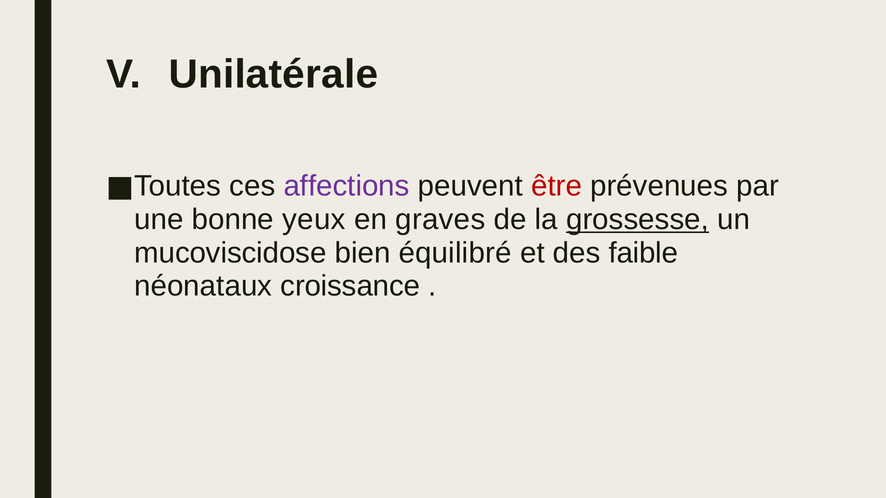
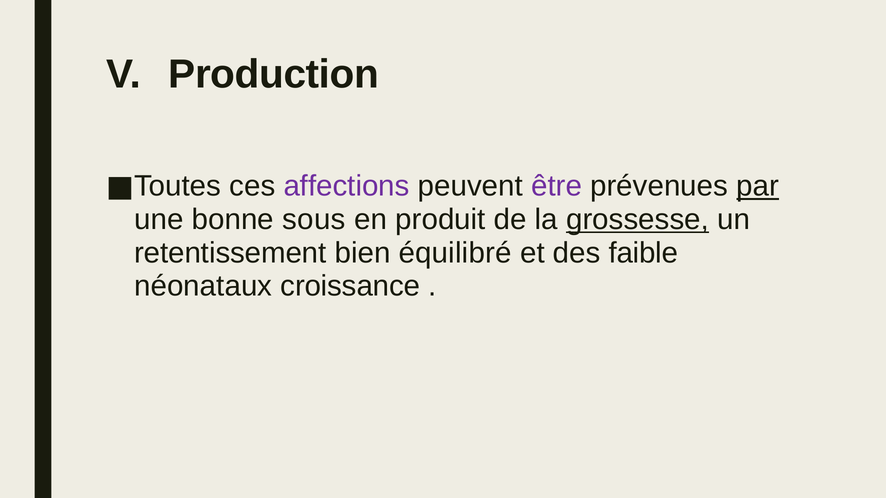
Unilatérale: Unilatérale -> Production
être colour: red -> purple
par underline: none -> present
yeux: yeux -> sous
graves: graves -> produit
mucoviscidose: mucoviscidose -> retentissement
